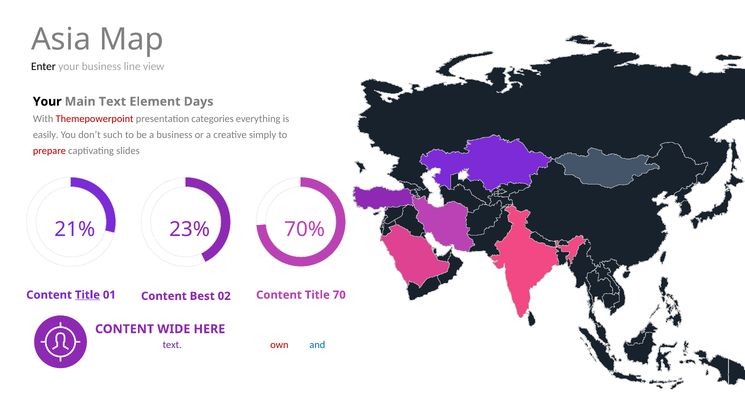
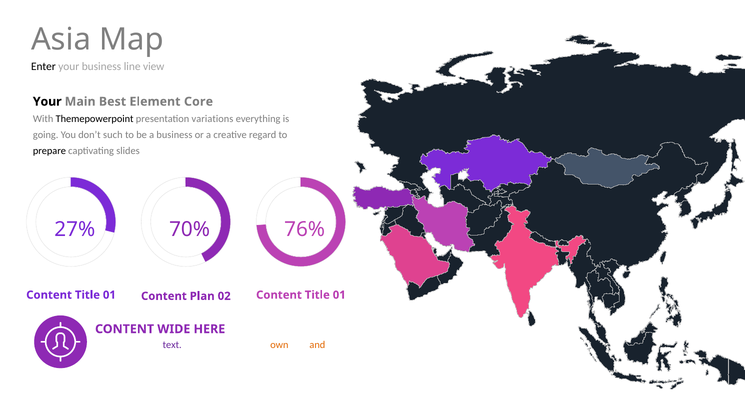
Main Text: Text -> Best
Days: Days -> Core
Themepowerpoint colour: red -> black
categories: categories -> variations
easily: easily -> going
creative simply: simply -> regard
prepare colour: red -> black
21%: 21% -> 27%
23%: 23% -> 70%
70%: 70% -> 76%
Title at (87, 295) underline: present -> none
70 at (339, 295): 70 -> 01
Best: Best -> Plan
own colour: red -> orange
and colour: blue -> orange
